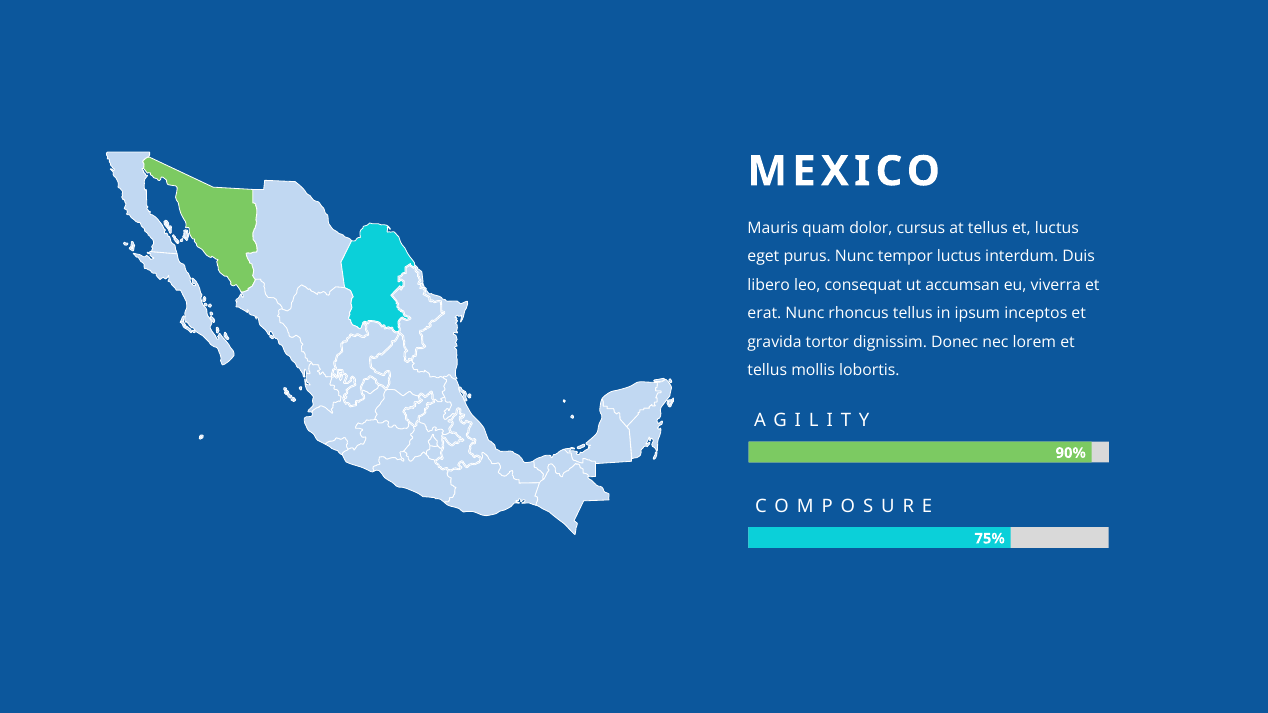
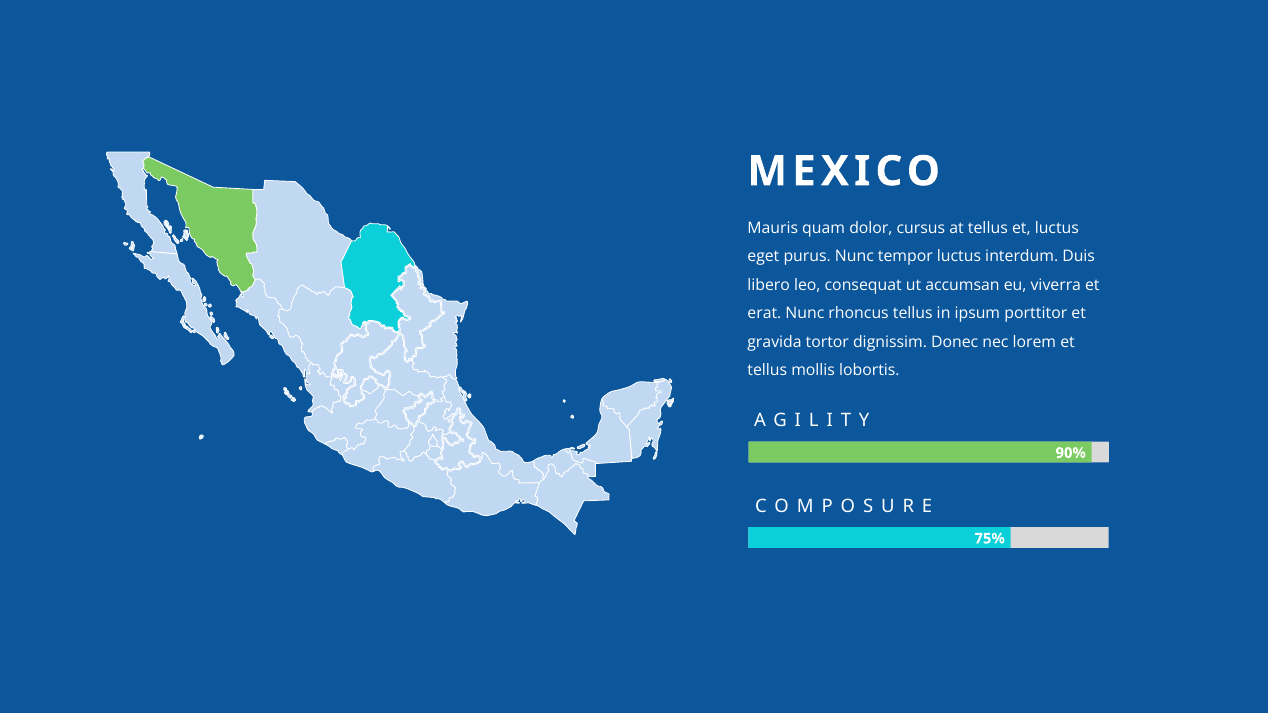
inceptos: inceptos -> porttitor
